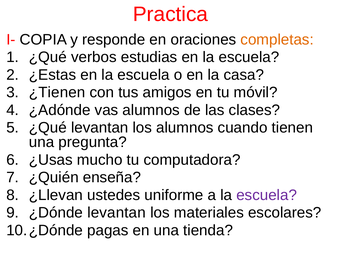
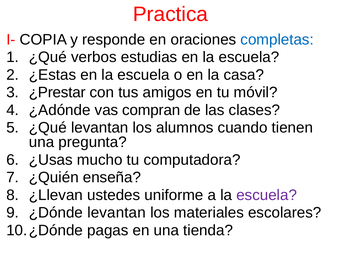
completas colour: orange -> blue
¿Tienen: ¿Tienen -> ¿Prestar
vas alumnos: alumnos -> compran
